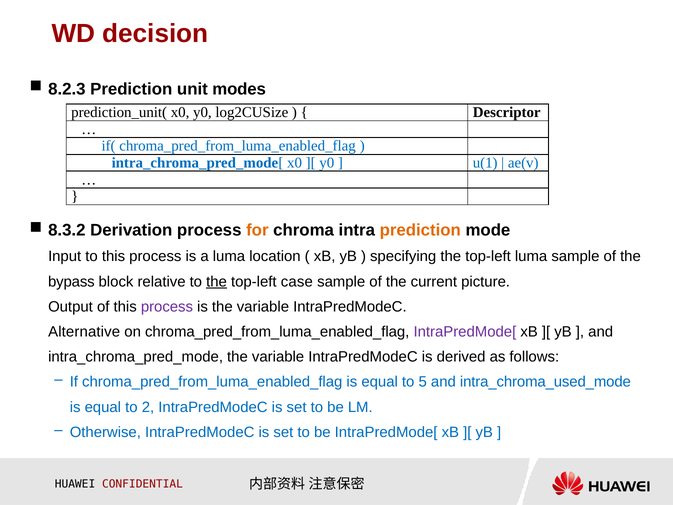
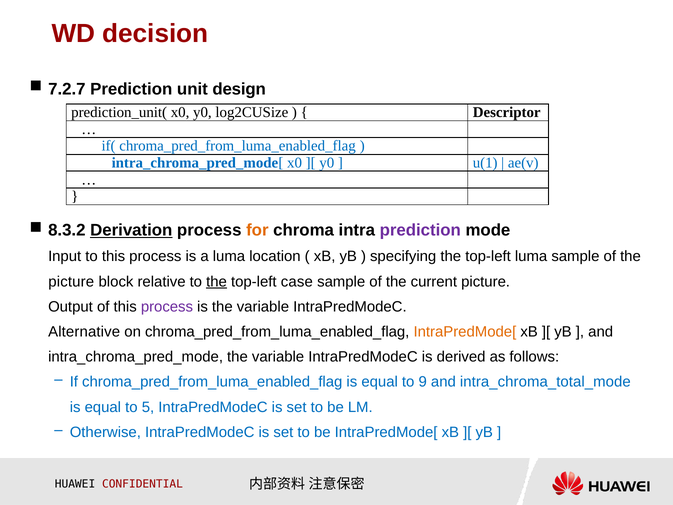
8.2.3: 8.2.3 -> 7.2.7
modes: modes -> design
Derivation underline: none -> present
prediction at (420, 230) colour: orange -> purple
bypass at (71, 281): bypass -> picture
IntraPredMode[ at (465, 332) colour: purple -> orange
5: 5 -> 9
intra_chroma_used_mode: intra_chroma_used_mode -> intra_chroma_total_mode
2: 2 -> 5
